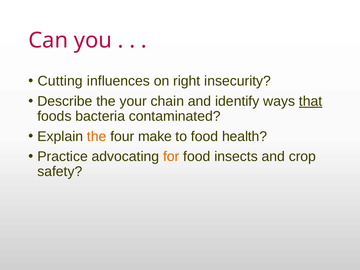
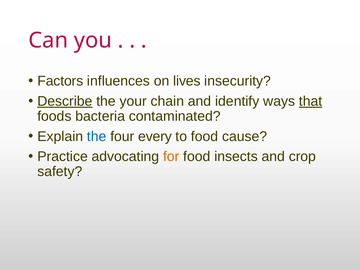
Cutting: Cutting -> Factors
right: right -> lives
Describe underline: none -> present
the at (97, 136) colour: orange -> blue
make: make -> every
health: health -> cause
